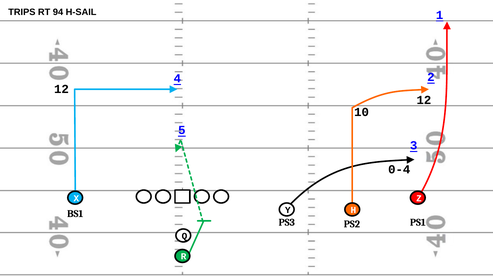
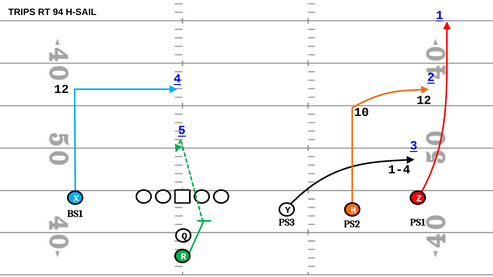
0-4: 0-4 -> 1-4
